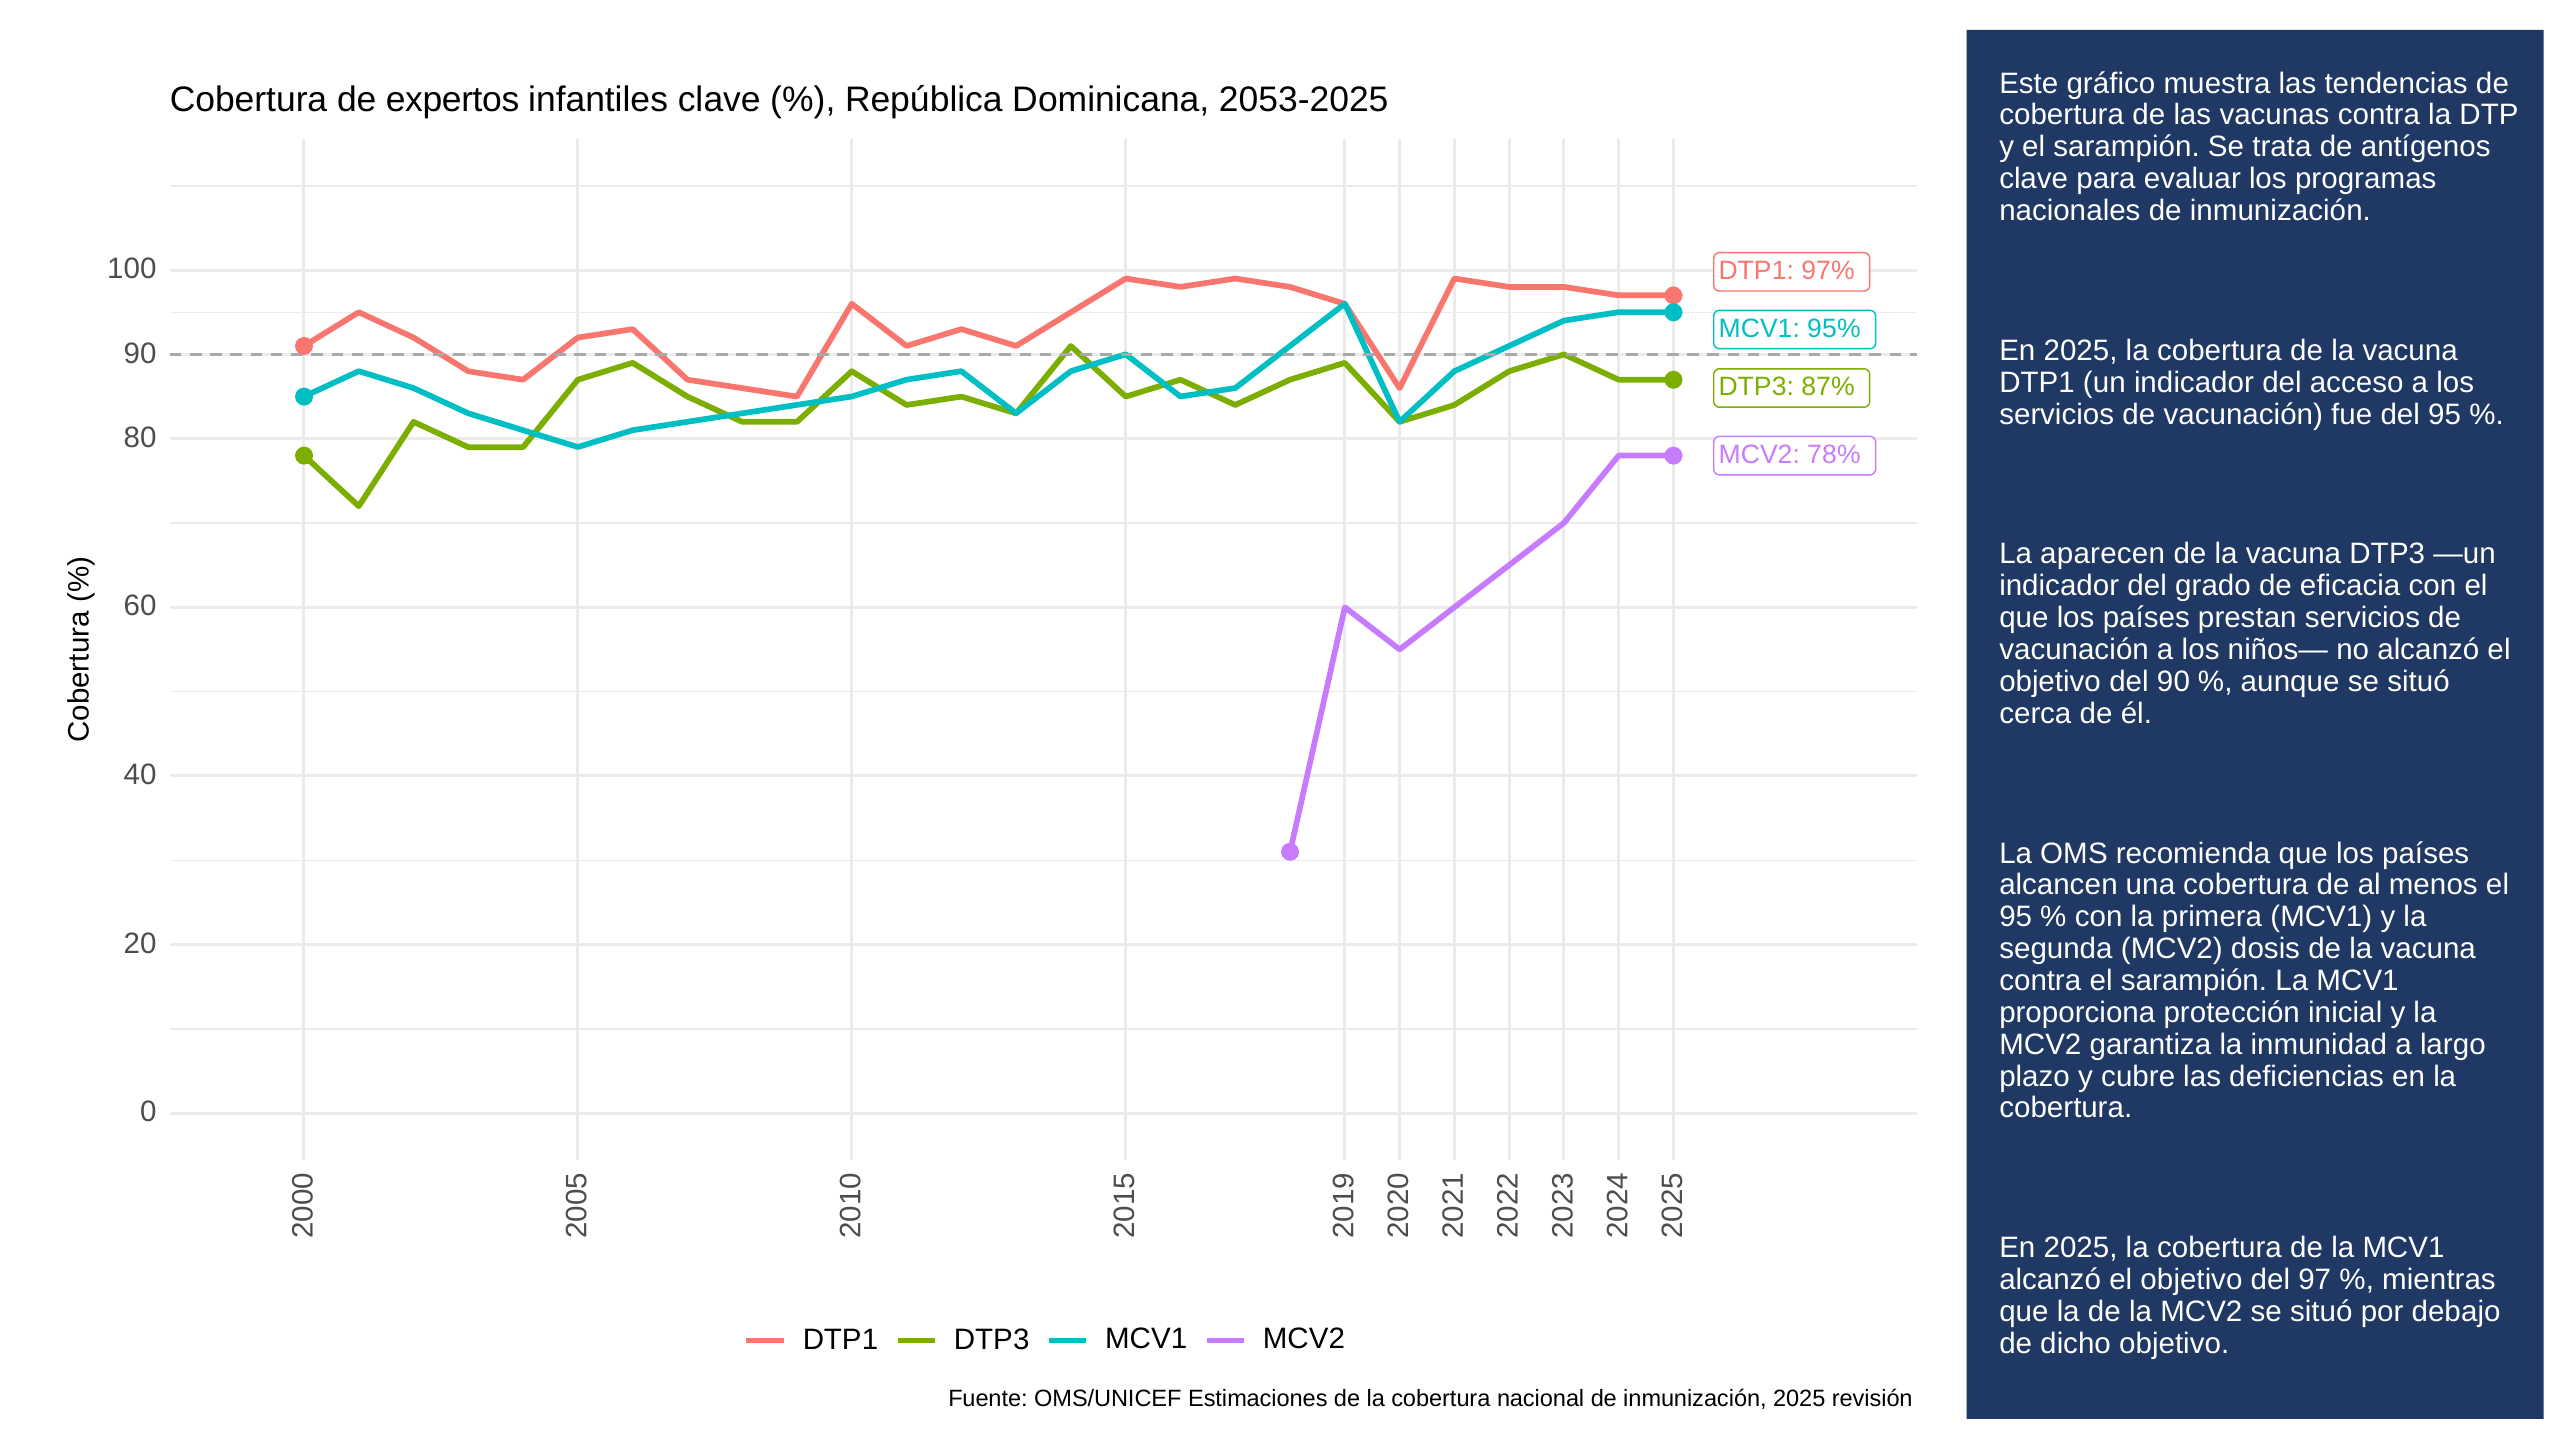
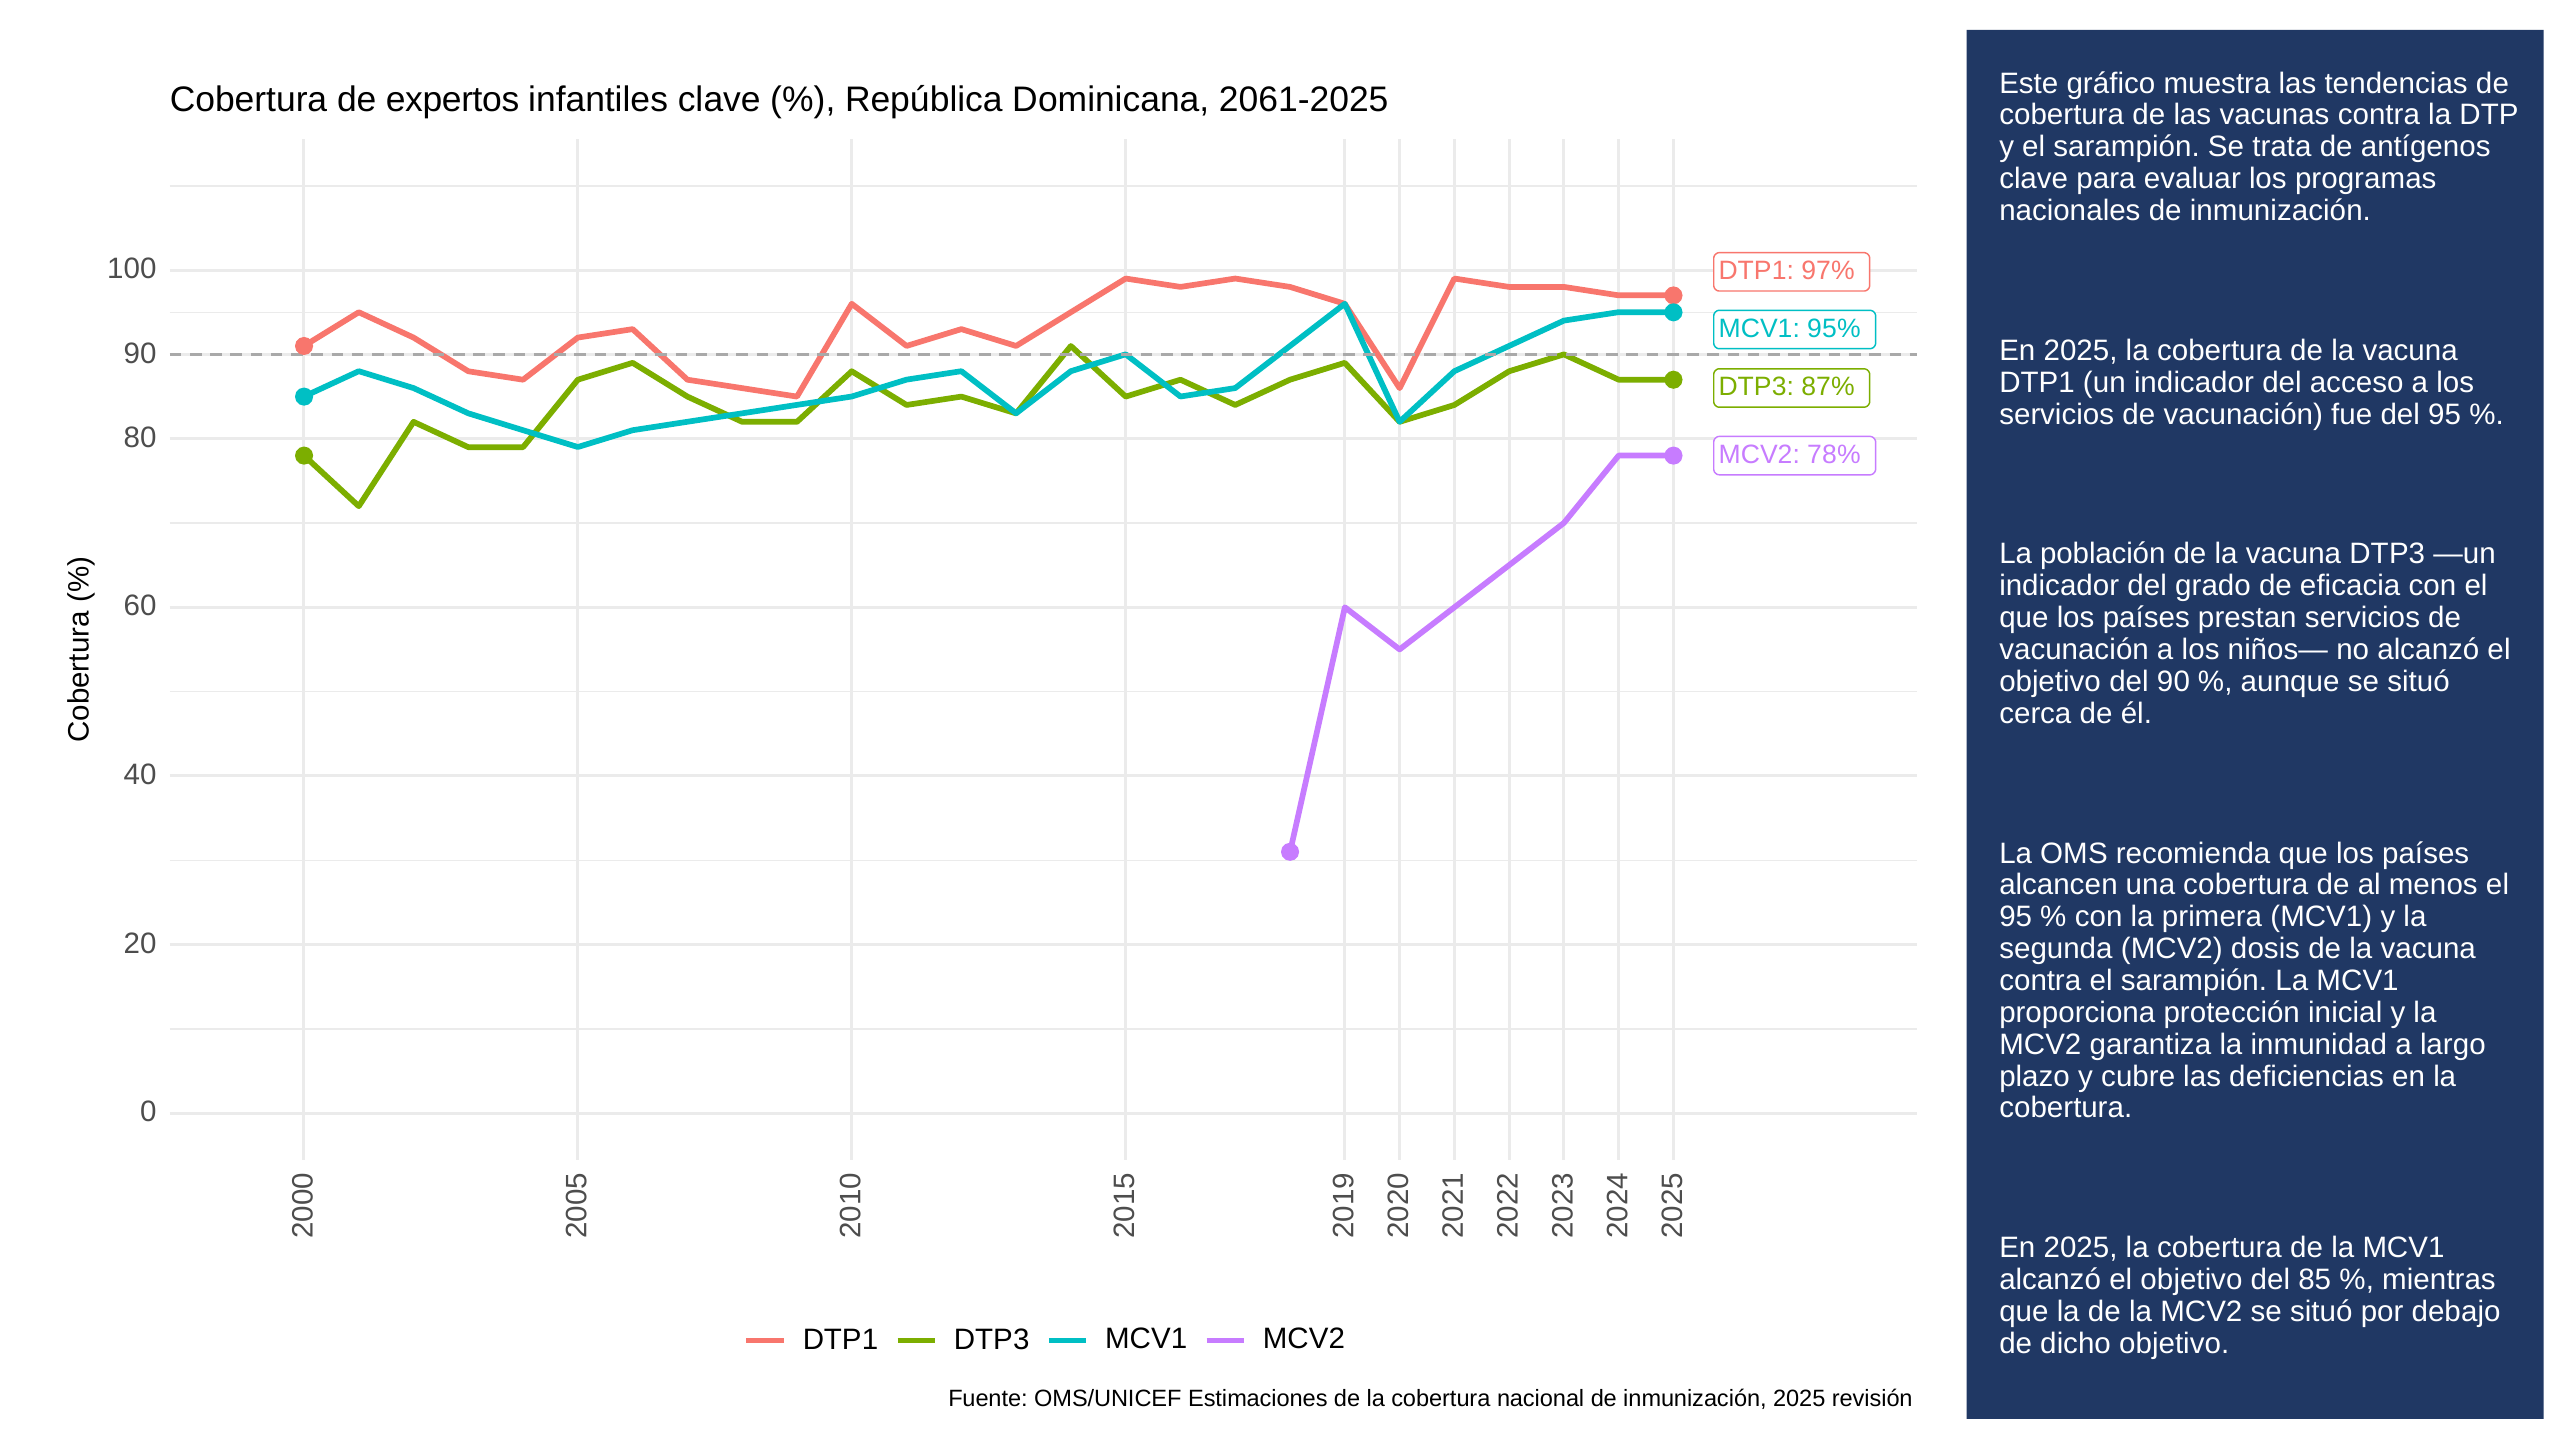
2053-2025: 2053-2025 -> 2061-2025
aparecen: aparecen -> población
97: 97 -> 85
